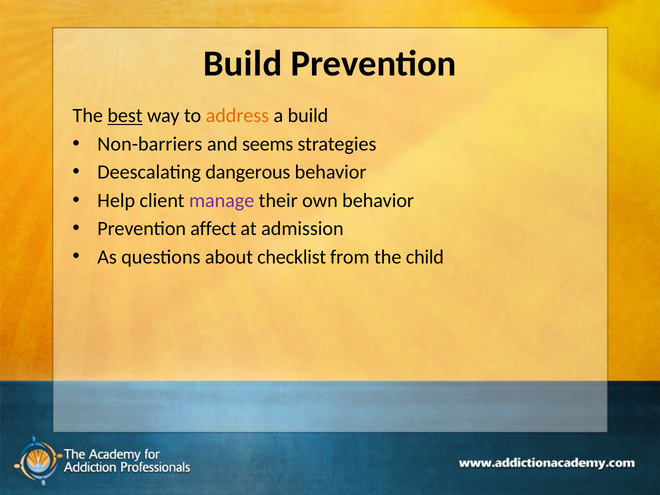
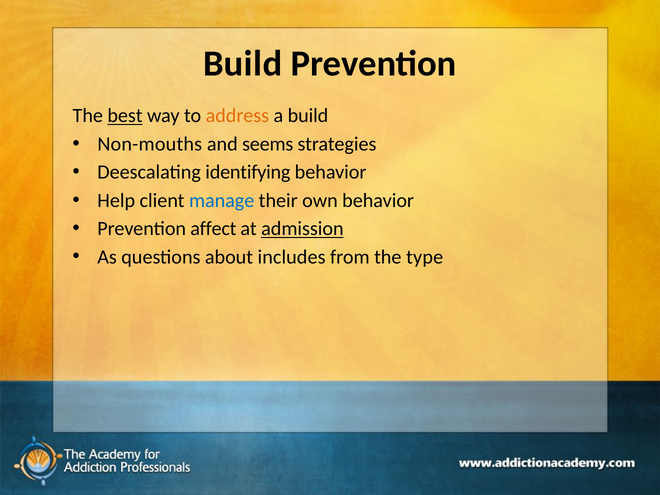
Non-barriers: Non-barriers -> Non-mouths
dangerous: dangerous -> identifying
manage colour: purple -> blue
admission underline: none -> present
checklist: checklist -> includes
child: child -> type
